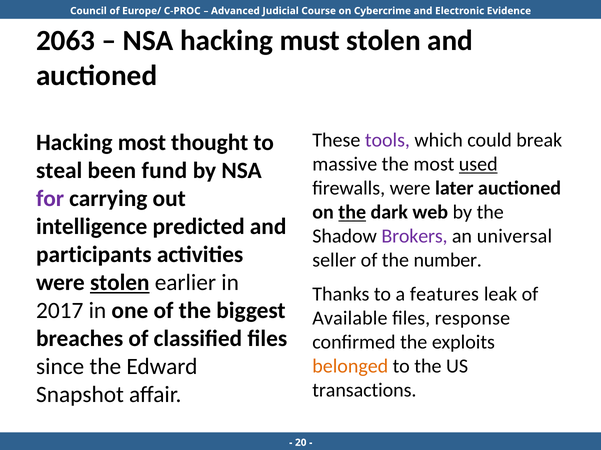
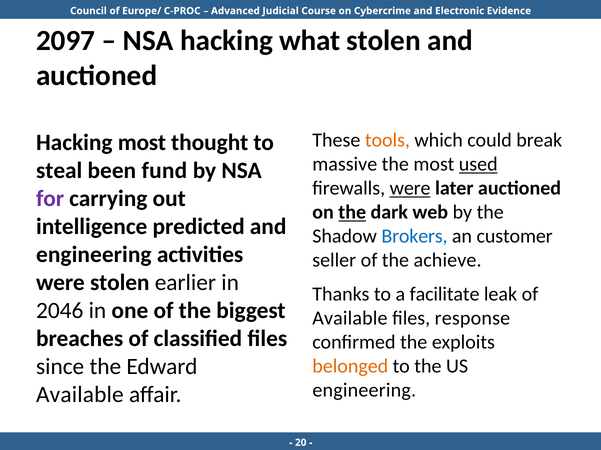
2063: 2063 -> 2097
must: must -> what
tools colour: purple -> orange
were at (410, 189) underline: none -> present
Brokers colour: purple -> blue
universal: universal -> customer
participants at (94, 255): participants -> engineering
number: number -> achieve
stolen at (120, 283) underline: present -> none
features: features -> facilitate
2017: 2017 -> 2046
transactions at (364, 391): transactions -> engineering
Snapshot at (80, 395): Snapshot -> Available
